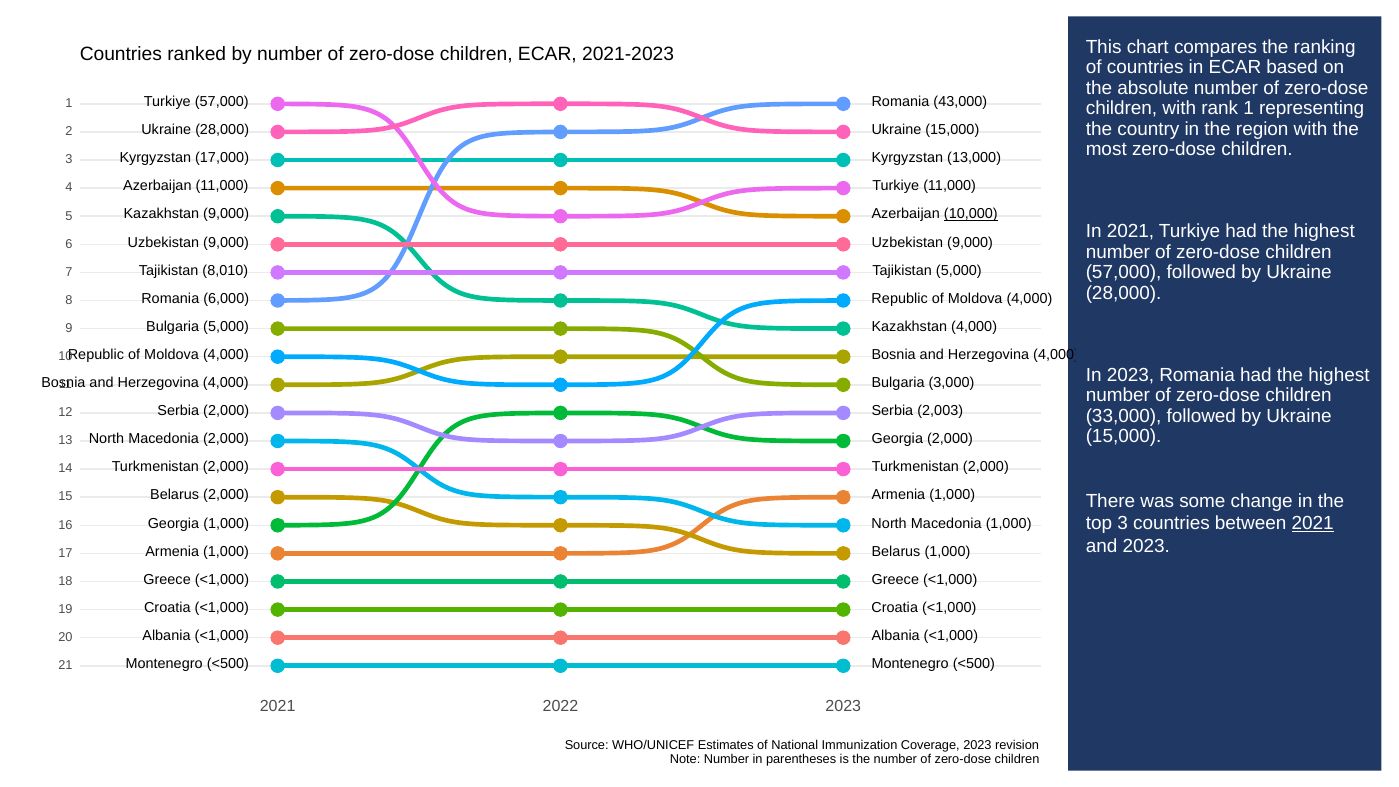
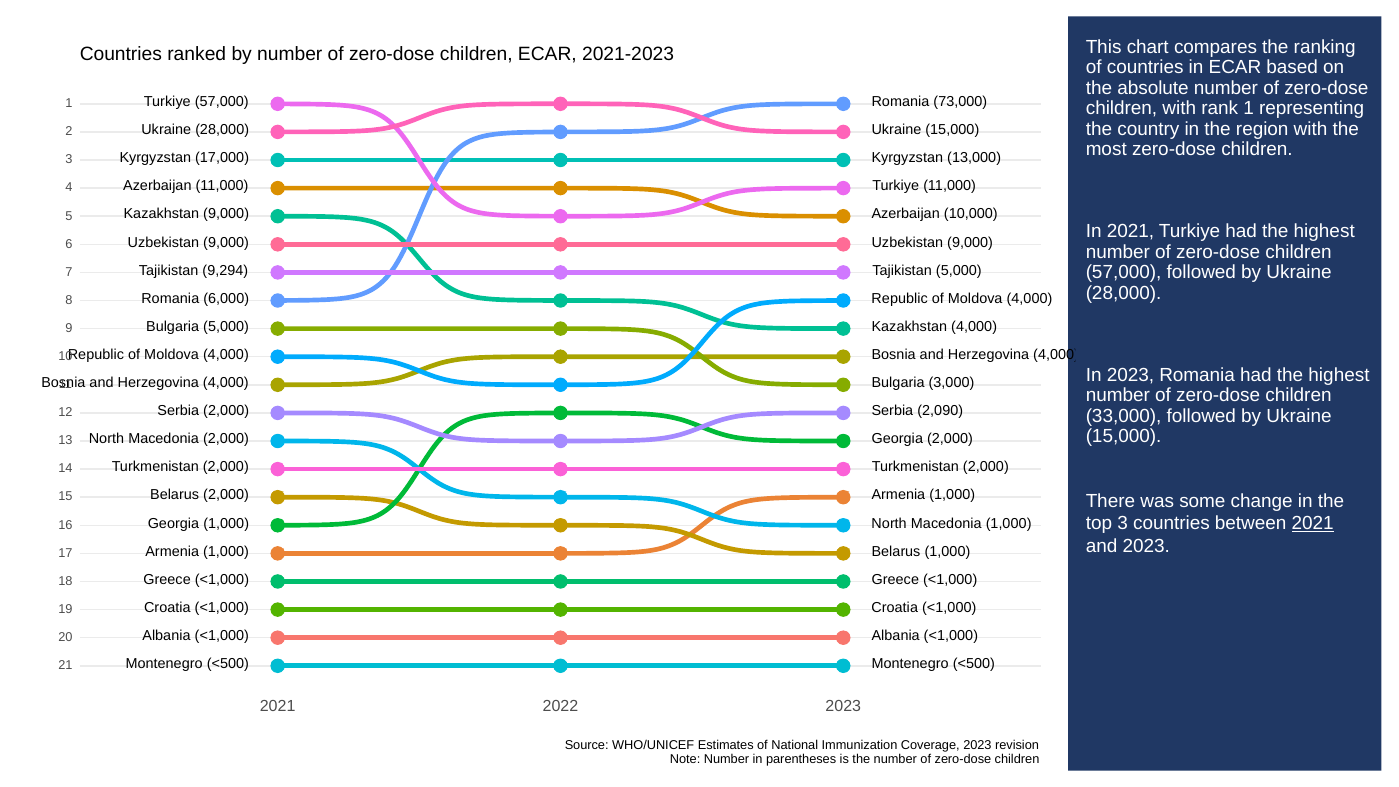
43,000: 43,000 -> 73,000
10,000 underline: present -> none
8,010: 8,010 -> 9,294
2,003: 2,003 -> 2,090
